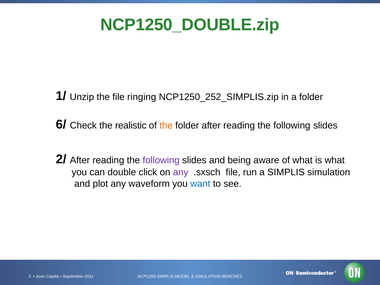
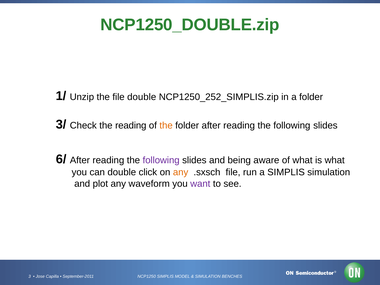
file ringing: ringing -> double
6/: 6/ -> 3/
the realistic: realistic -> reading
2/: 2/ -> 6/
any at (181, 172) colour: purple -> orange
want colour: blue -> purple
